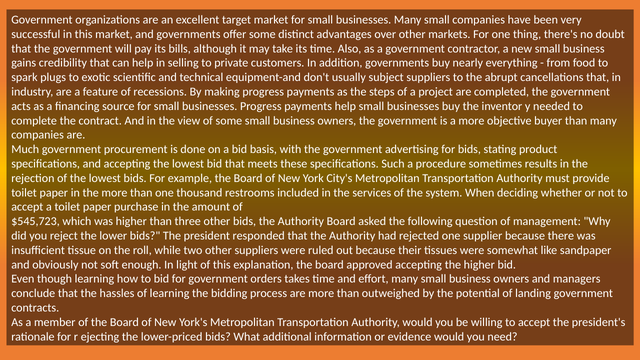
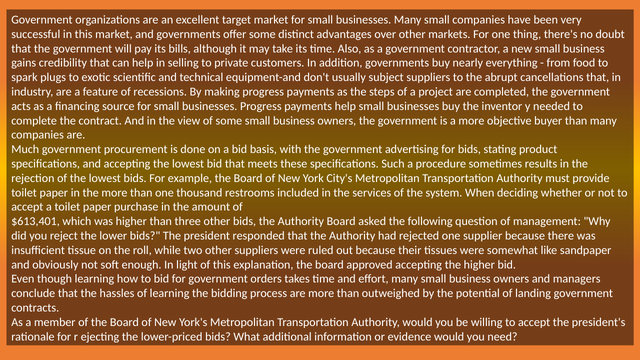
$545,723: $545,723 -> $613,401
